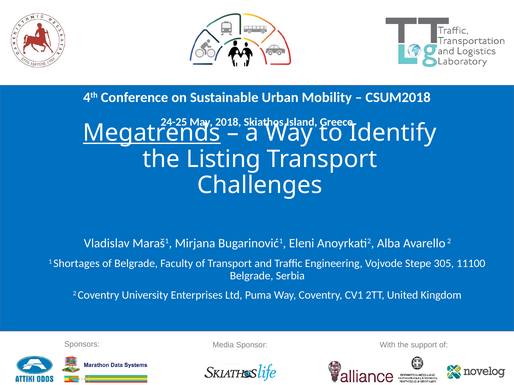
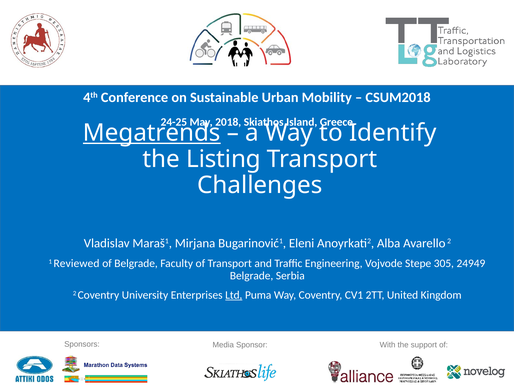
Shortages: Shortages -> Reviewed
11100: 11100 -> 24949
Ltd underline: none -> present
